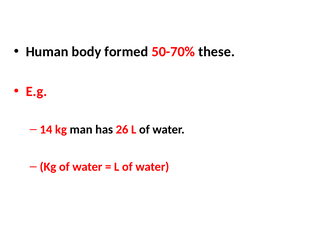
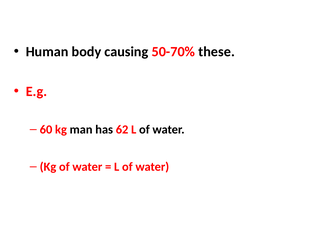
formed: formed -> causing
14: 14 -> 60
26: 26 -> 62
